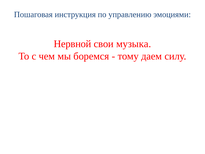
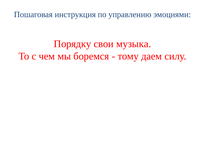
Нервной: Нервной -> Порядку
